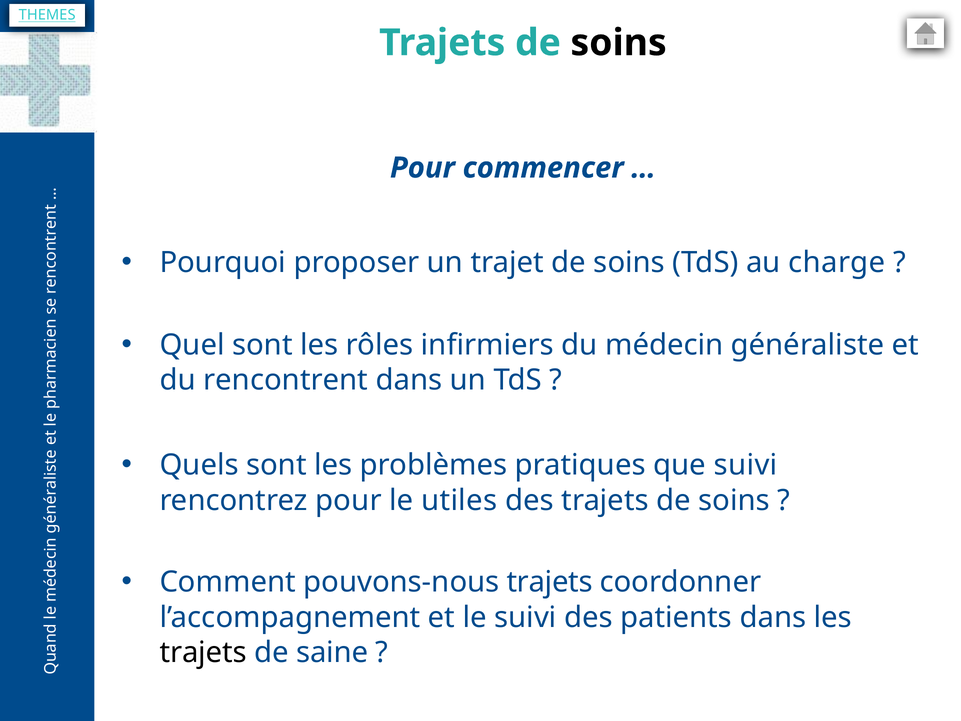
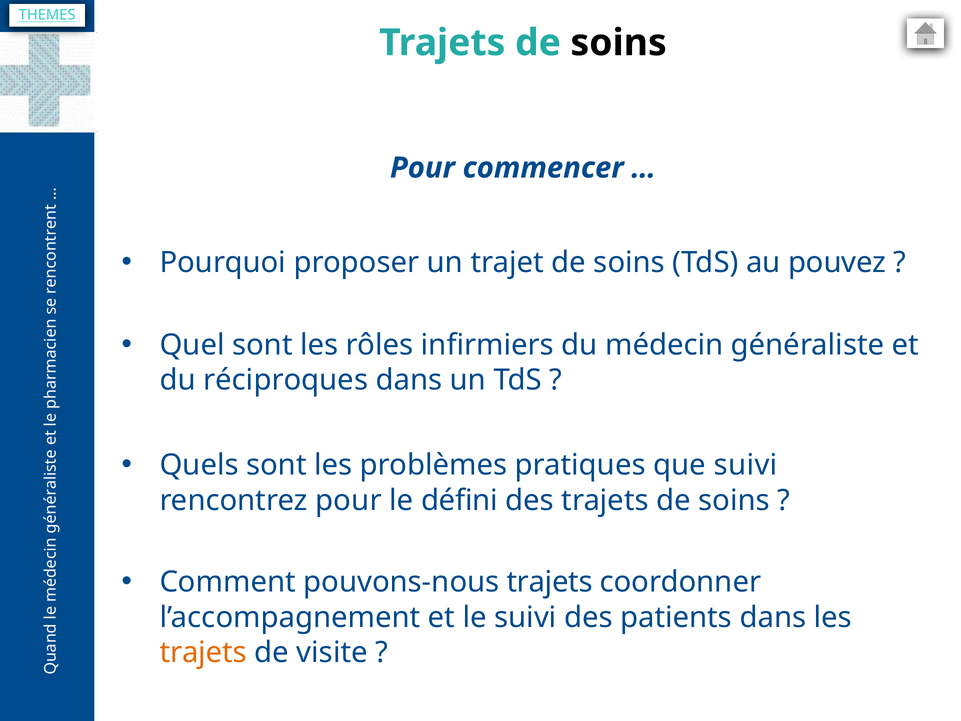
charge: charge -> pouvez
rencontrent: rencontrent -> réciproques
utiles: utiles -> défini
trajets at (203, 652) colour: black -> orange
saine: saine -> visite
